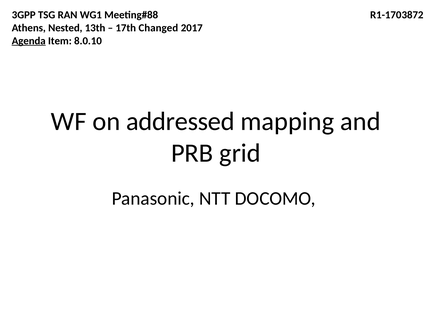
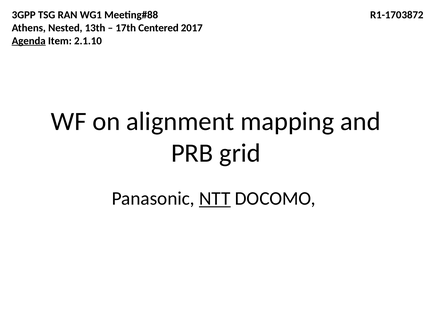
Changed: Changed -> Centered
8.0.10: 8.0.10 -> 2.1.10
addressed: addressed -> alignment
NTT underline: none -> present
